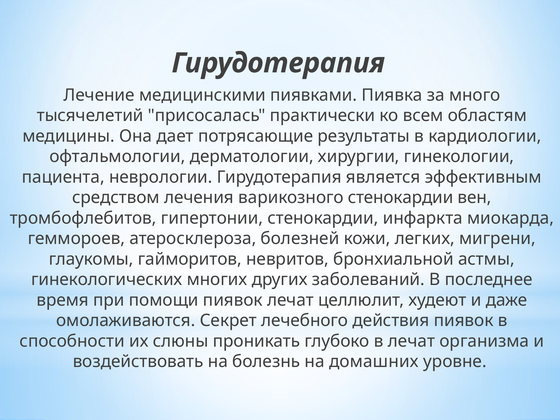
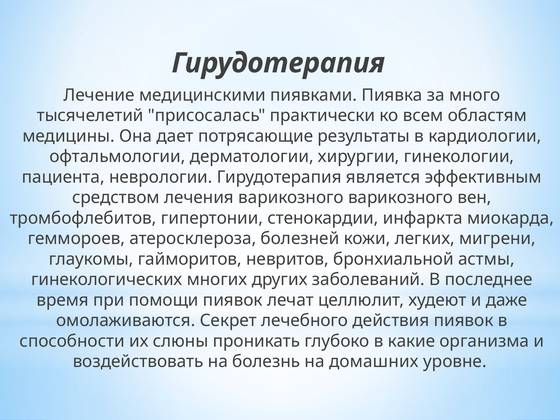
варикозного стенокардии: стенокардии -> варикозного
в лечат: лечат -> какие
